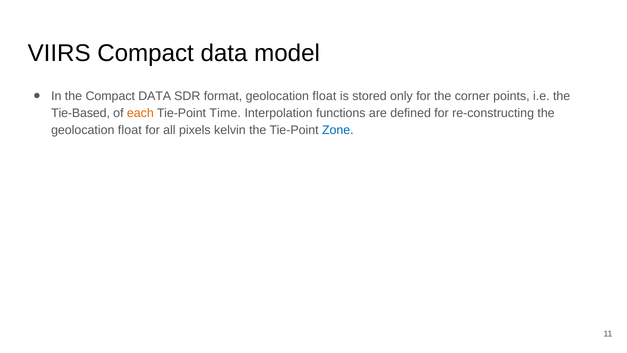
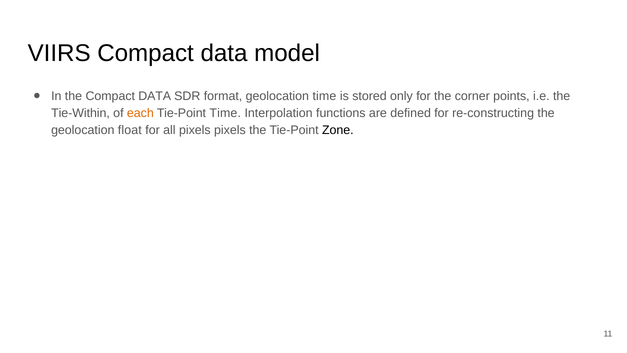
format geolocation float: float -> time
Tie-Based: Tie-Based -> Tie-Within
pixels kelvin: kelvin -> pixels
Zone colour: blue -> black
